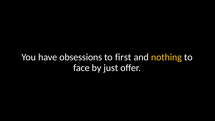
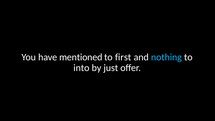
obsessions: obsessions -> mentioned
nothing colour: yellow -> light blue
face: face -> into
